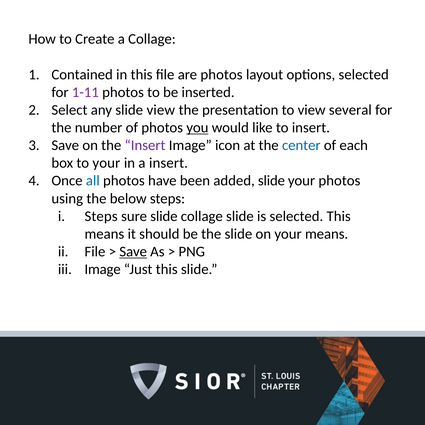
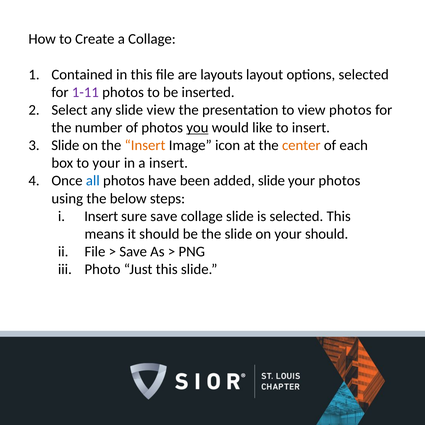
are photos: photos -> layouts
view several: several -> photos
Save at (65, 145): Save -> Slide
Insert at (145, 145) colour: purple -> orange
center colour: blue -> orange
Steps at (101, 216): Steps -> Insert
sure slide: slide -> save
your means: means -> should
Save at (133, 252) underline: present -> none
Image at (103, 269): Image -> Photo
